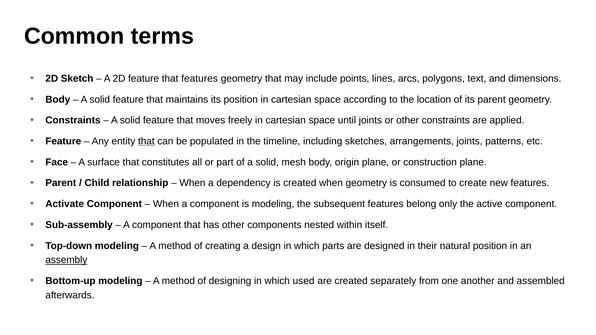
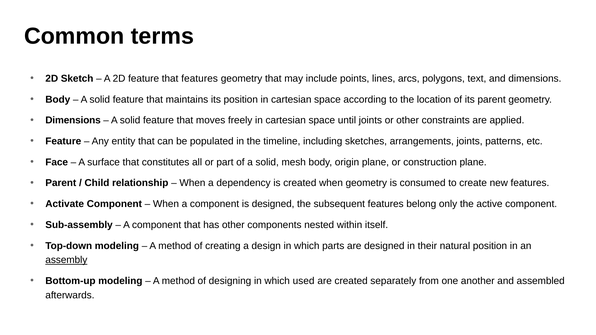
Constraints at (73, 120): Constraints -> Dimensions
that at (146, 141) underline: present -> none
is modeling: modeling -> designed
